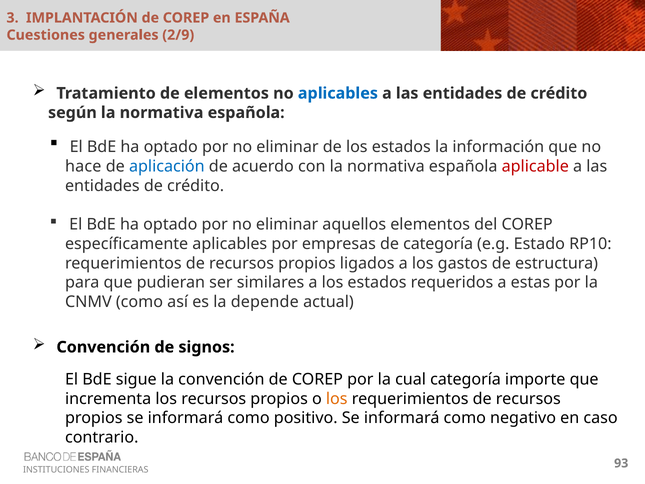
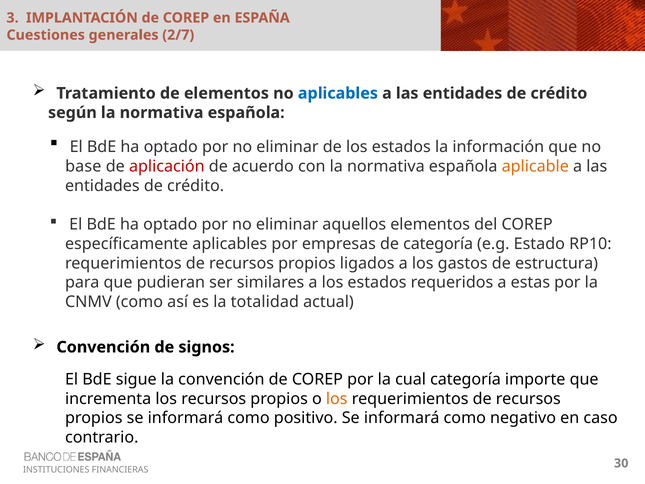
2/9: 2/9 -> 2/7
hace: hace -> base
aplicación colour: blue -> red
aplicable colour: red -> orange
depende: depende -> totalidad
93: 93 -> 30
